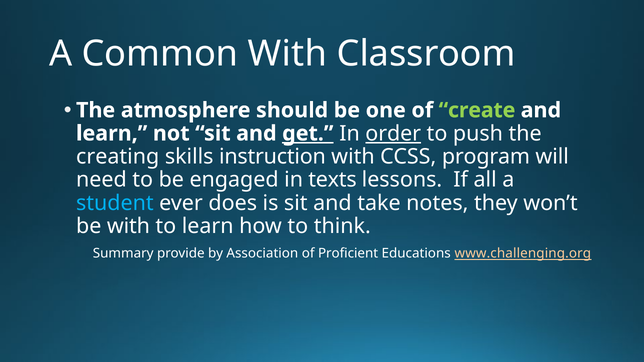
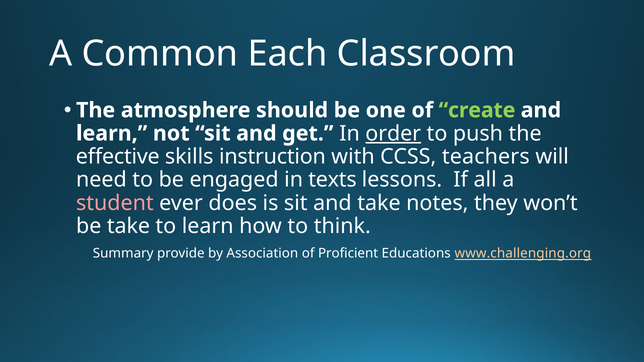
Common With: With -> Each
get underline: present -> none
creating: creating -> effective
program: program -> teachers
student colour: light blue -> pink
be with: with -> take
